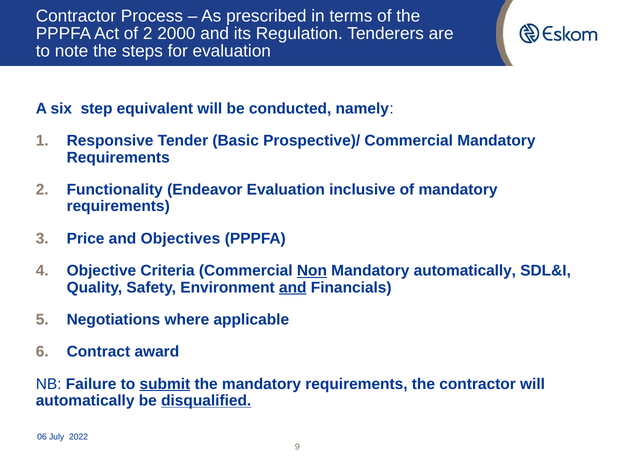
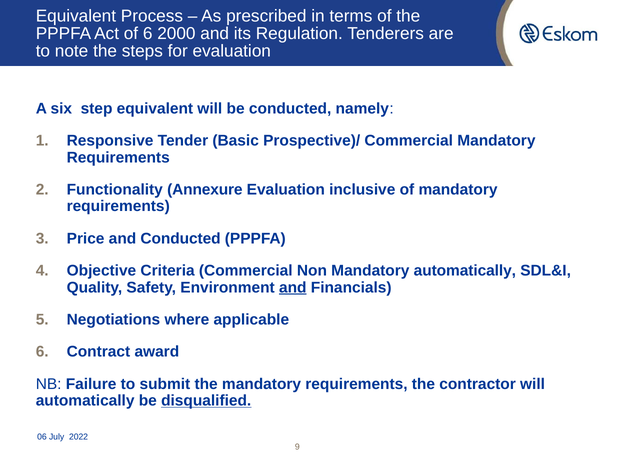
Contractor at (76, 16): Contractor -> Equivalent
of 2: 2 -> 6
Endeavor: Endeavor -> Annexure
and Objectives: Objectives -> Conducted
Non underline: present -> none
submit underline: present -> none
